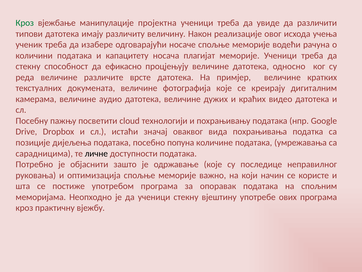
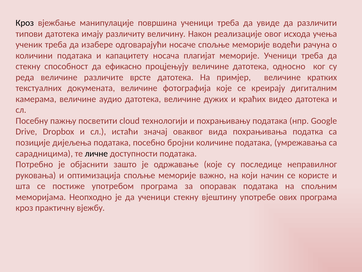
Кроз at (25, 23) colour: green -> black
пројектна: пројектна -> површина
попуна: попуна -> бројни
